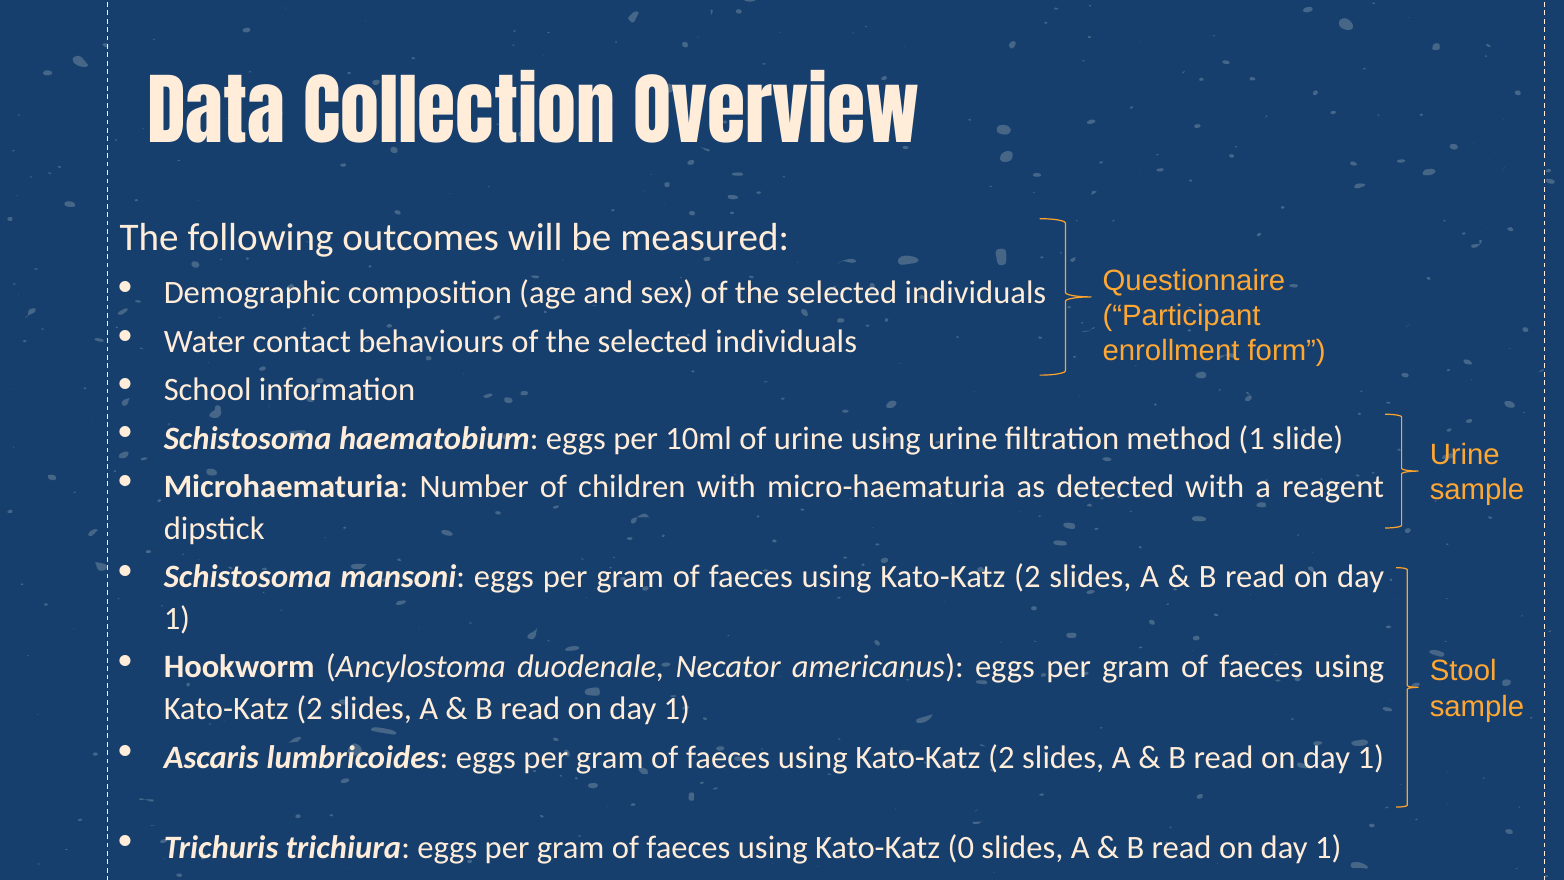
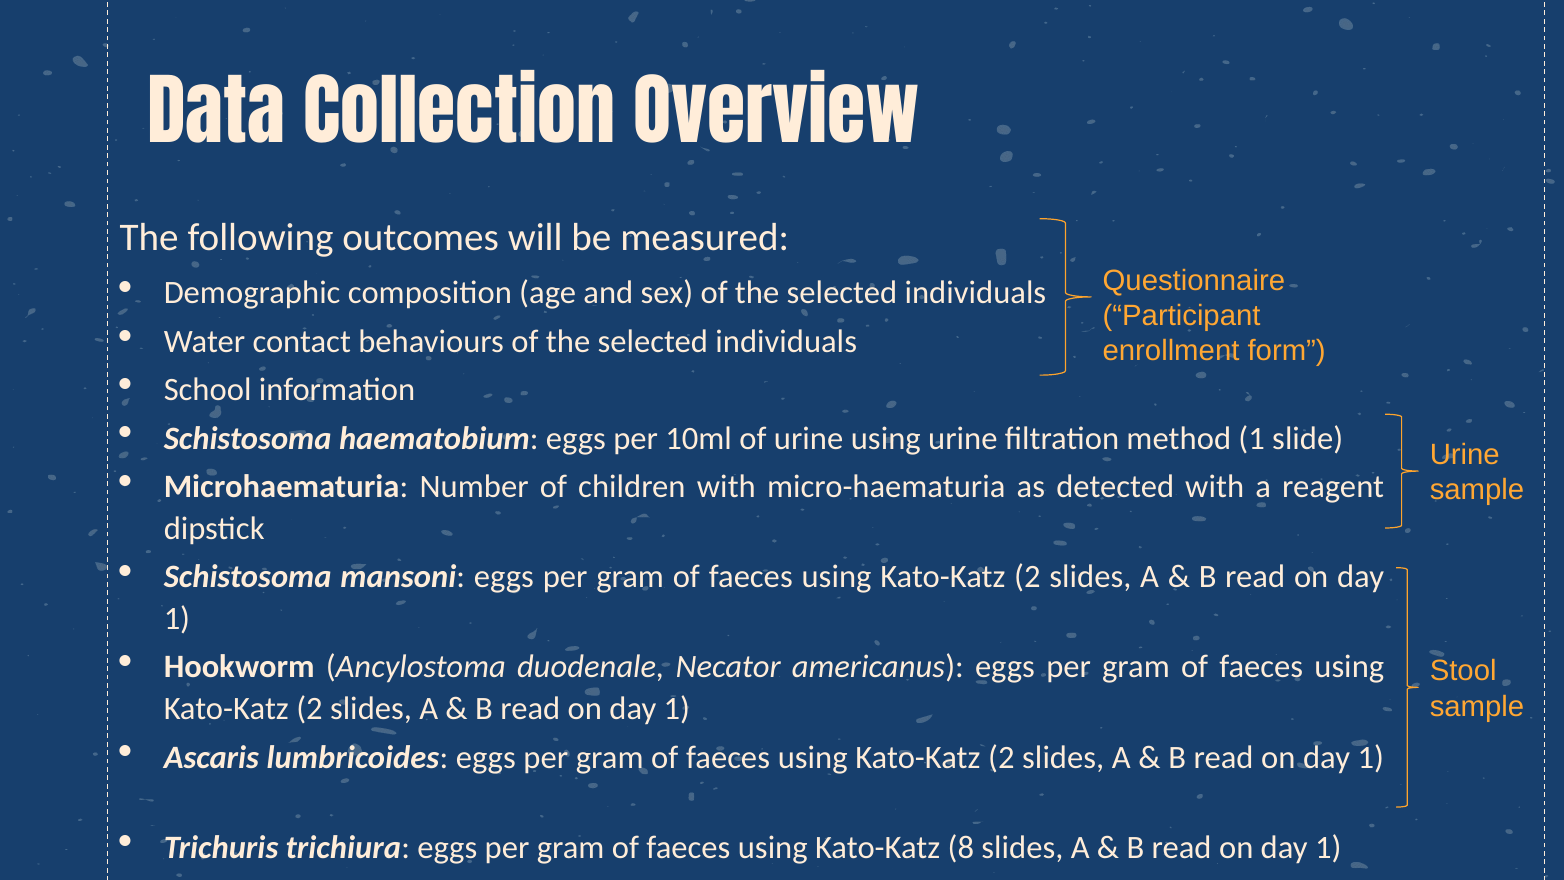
0: 0 -> 8
